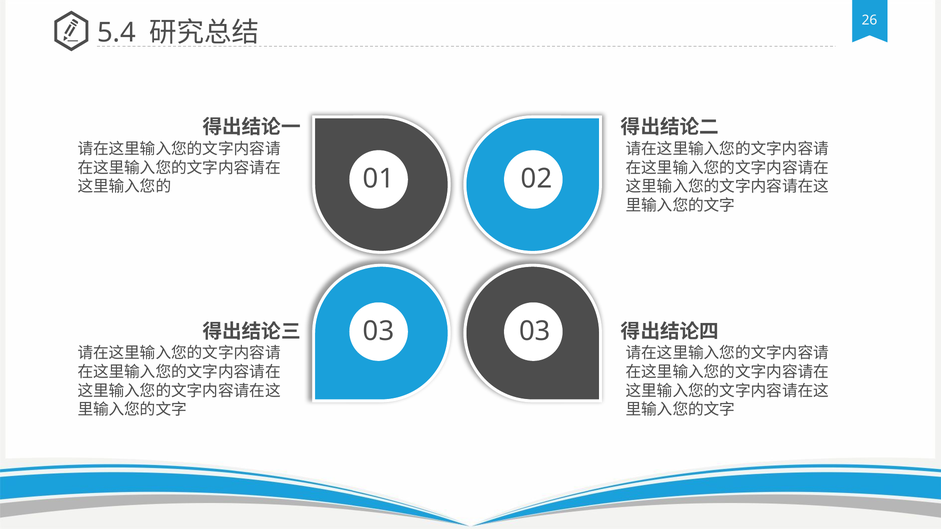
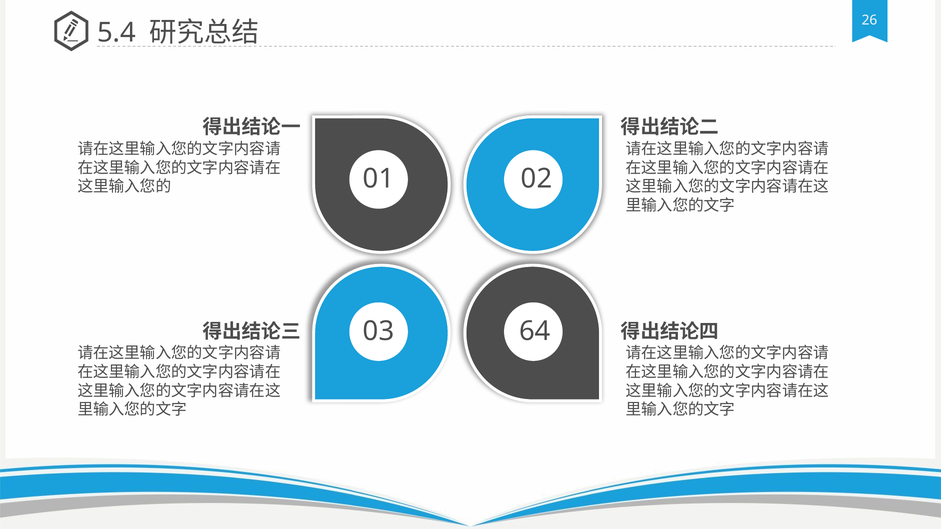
03 03: 03 -> 64
